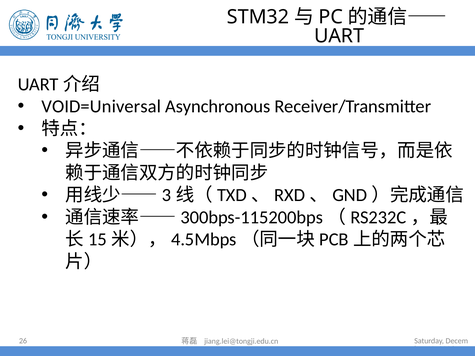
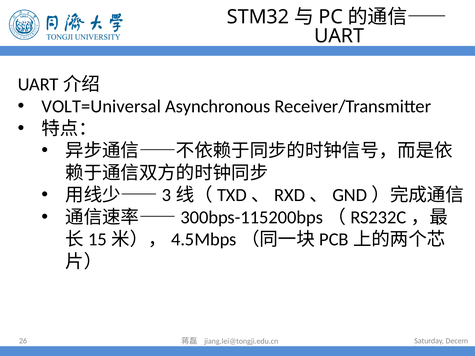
VOID=Universal: VOID=Universal -> VOLT=Universal
